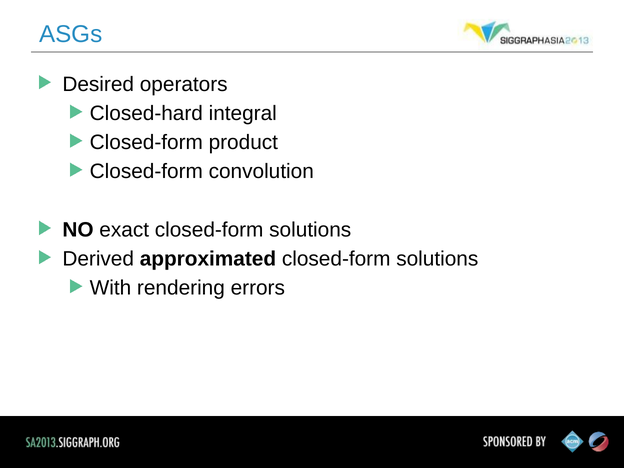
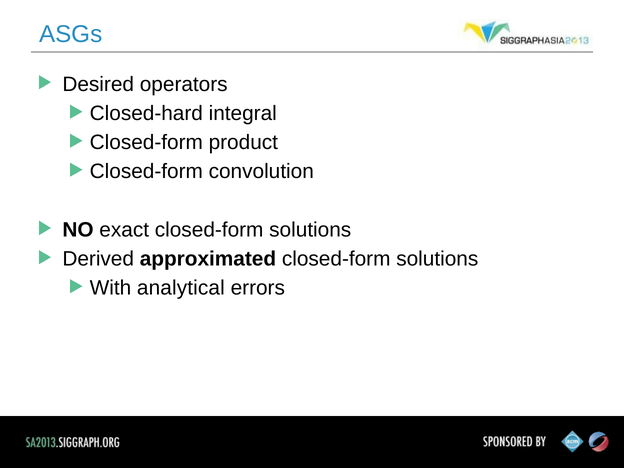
rendering: rendering -> analytical
